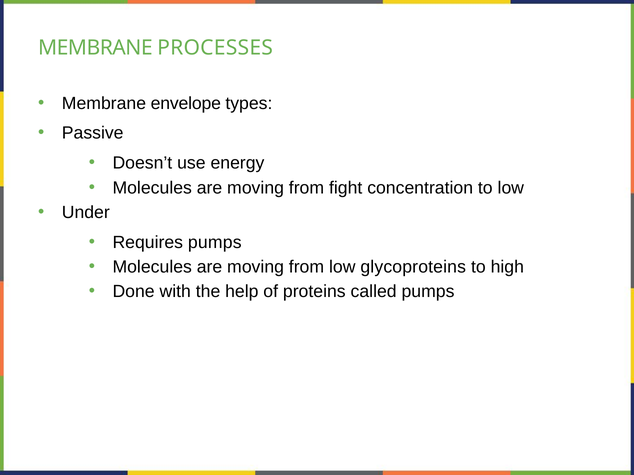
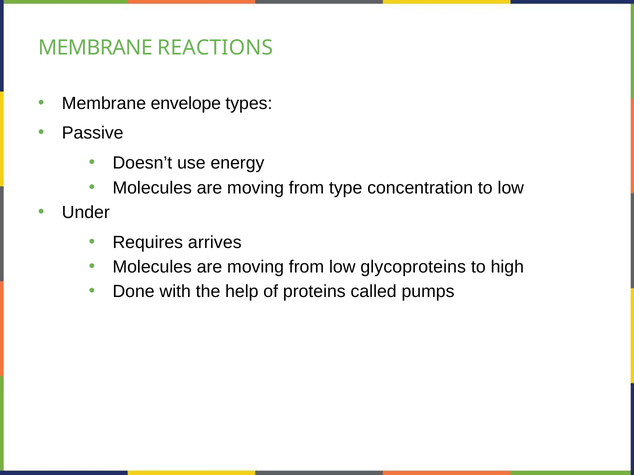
PROCESSES: PROCESSES -> REACTIONS
fight: fight -> type
Requires pumps: pumps -> arrives
